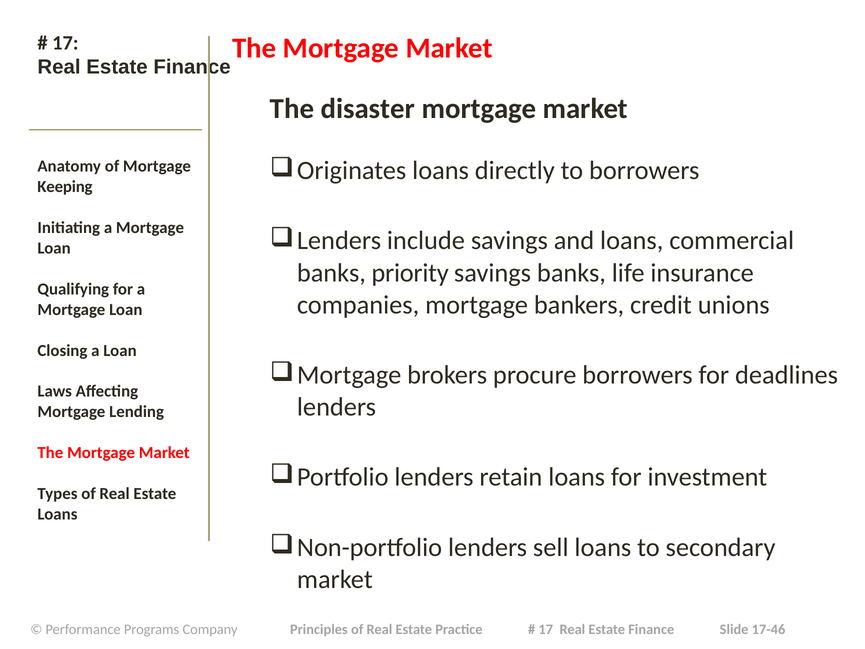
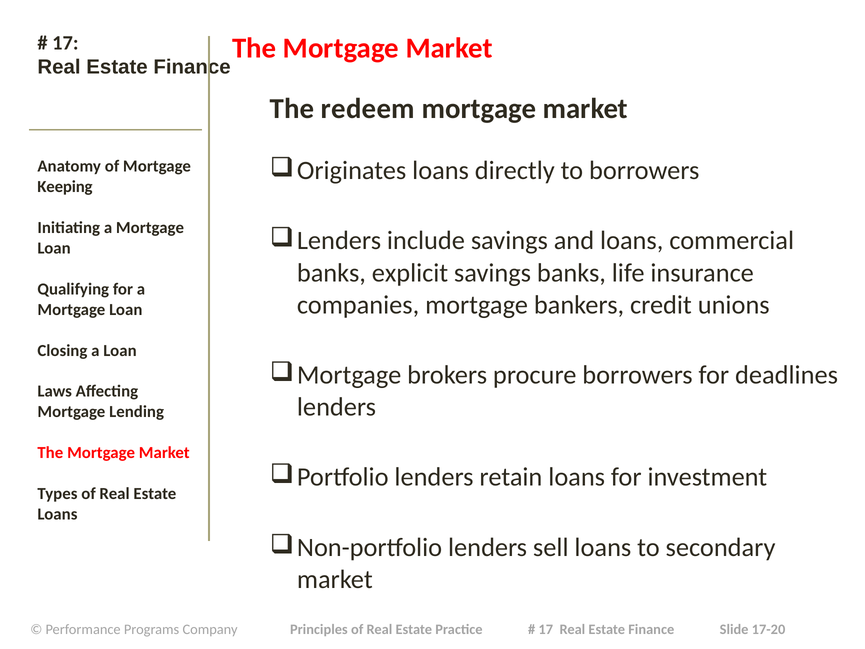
disaster: disaster -> redeem
priority: priority -> explicit
17-46: 17-46 -> 17-20
